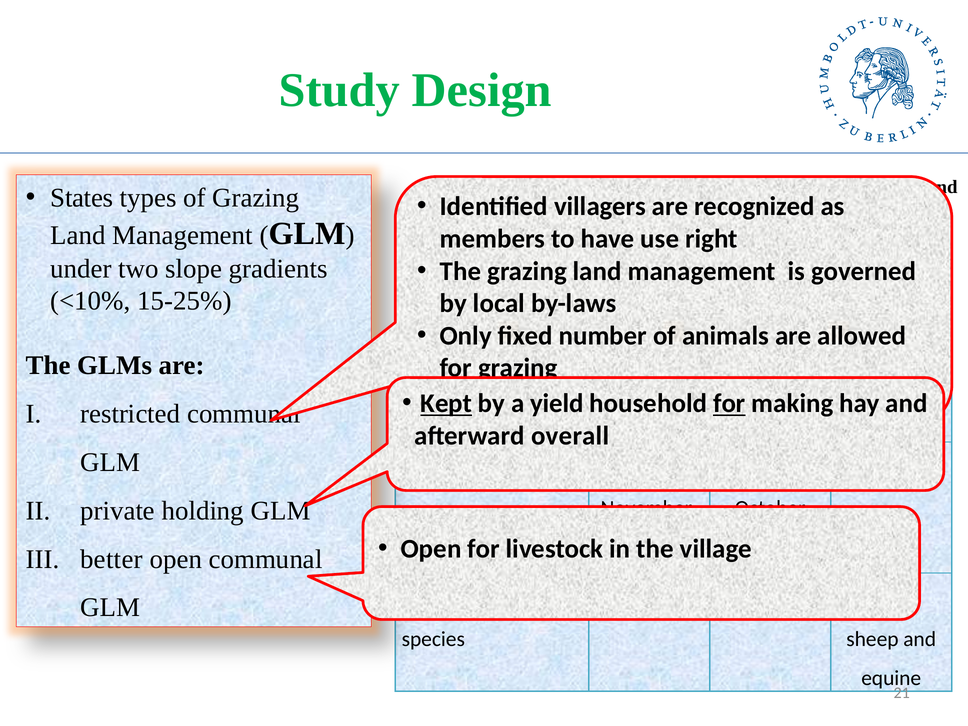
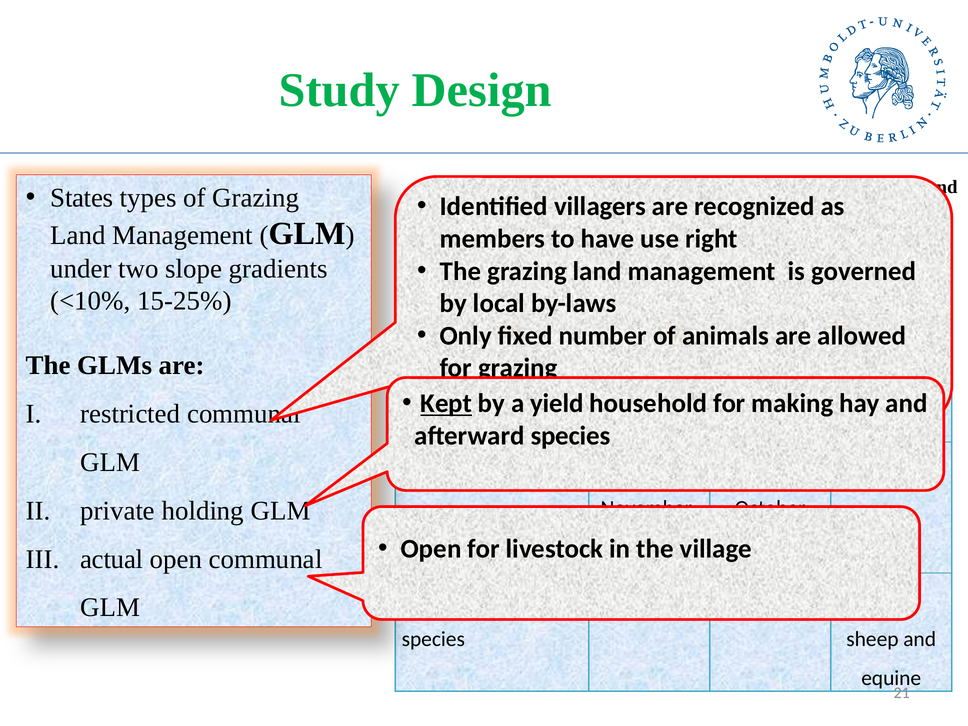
for at (729, 404) underline: present -> none
overall at (570, 436): overall -> species
better: better -> actual
